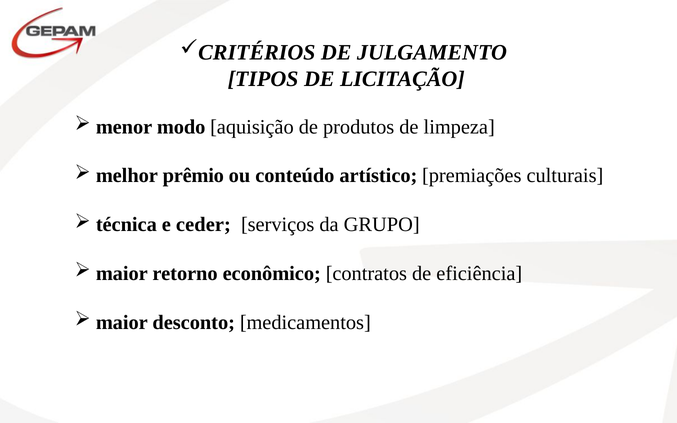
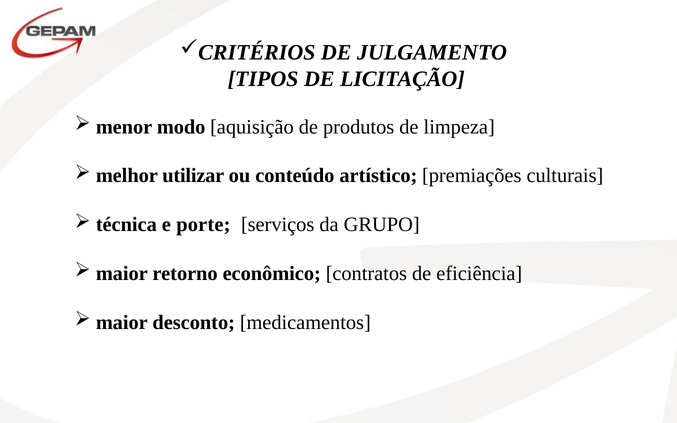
prêmio: prêmio -> utilizar
ceder: ceder -> porte
